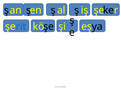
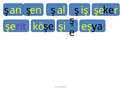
rit colour: blue -> purple
